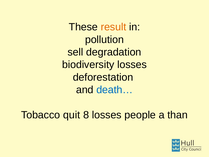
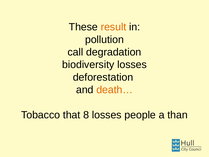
sell: sell -> call
death… colour: blue -> orange
quit: quit -> that
